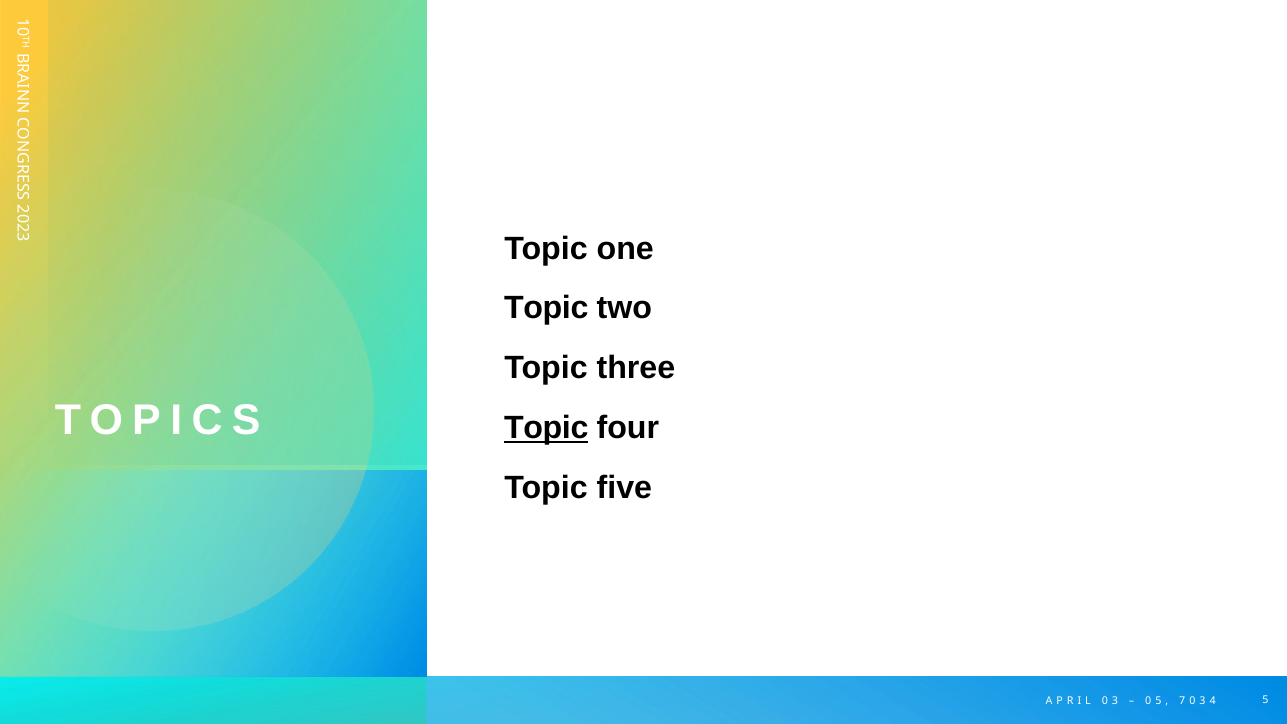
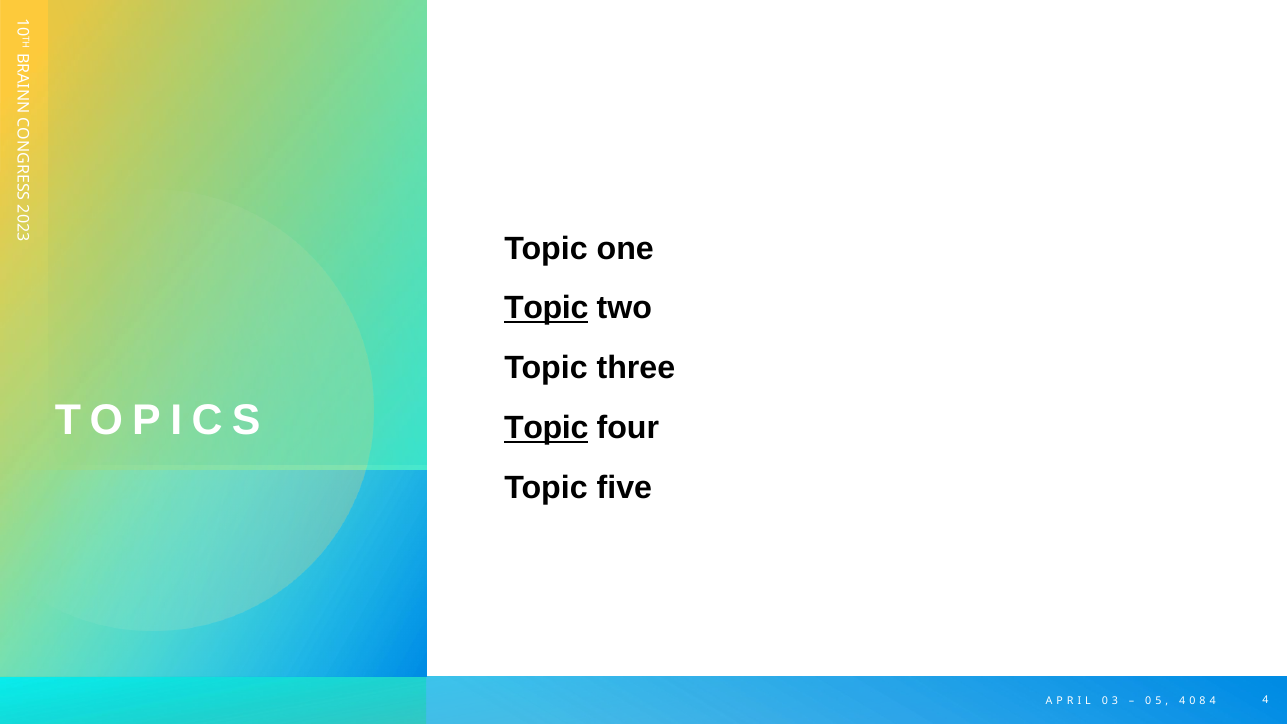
Topic at (546, 308) underline: none -> present
7 at (1182, 701): 7 -> 4
3 at (1203, 701): 3 -> 8
5 at (1265, 700): 5 -> 4
